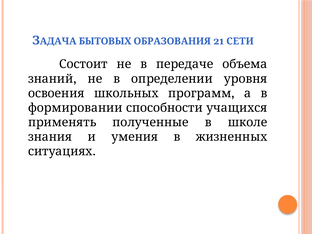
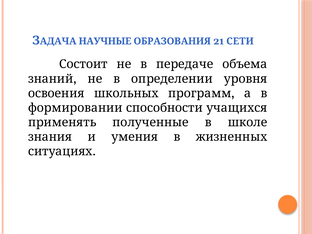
БЫТОВЫХ: БЫТОВЫХ -> НАУЧНЫЕ
